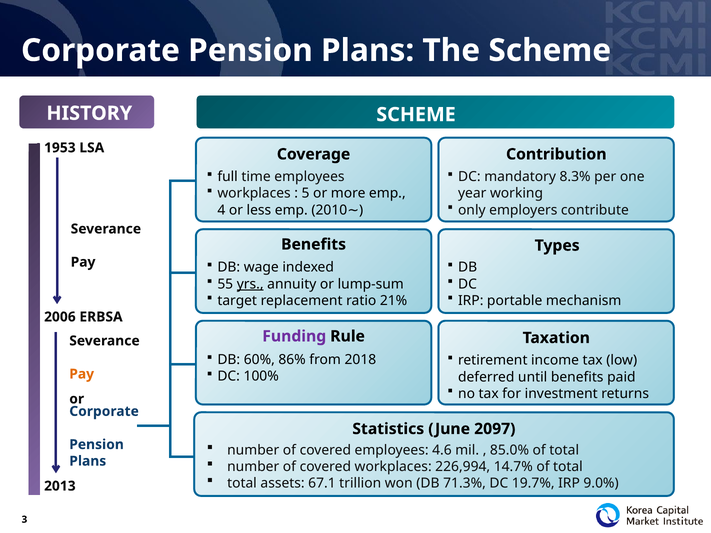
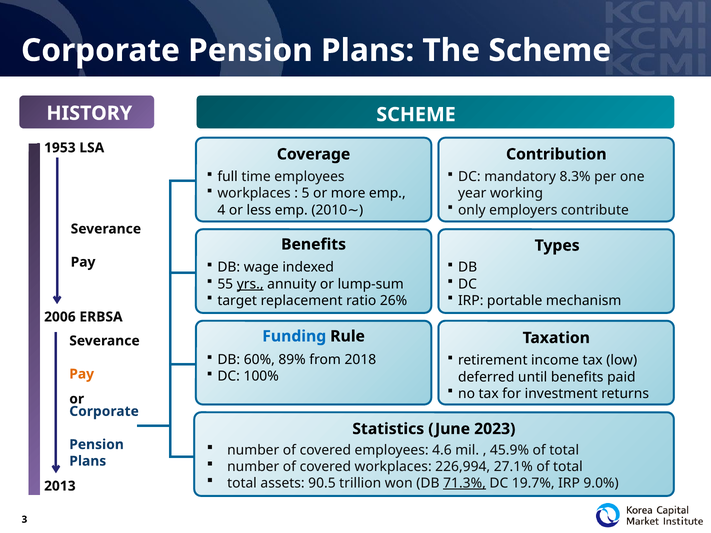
21%: 21% -> 26%
Funding colour: purple -> blue
86%: 86% -> 89%
2097: 2097 -> 2023
85.0%: 85.0% -> 45.9%
14.7%: 14.7% -> 27.1%
67.1: 67.1 -> 90.5
71.3% underline: none -> present
